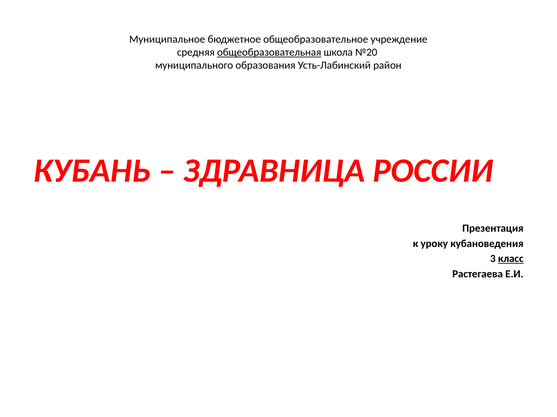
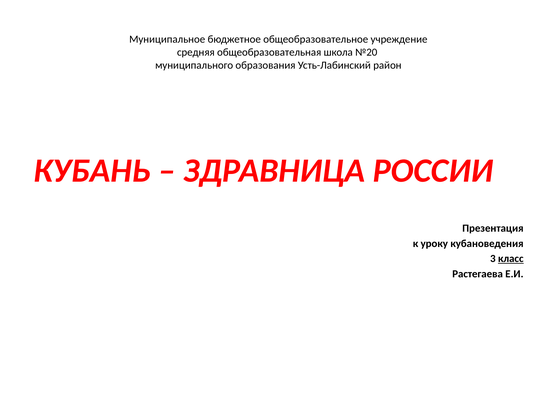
общеобразовательная underline: present -> none
